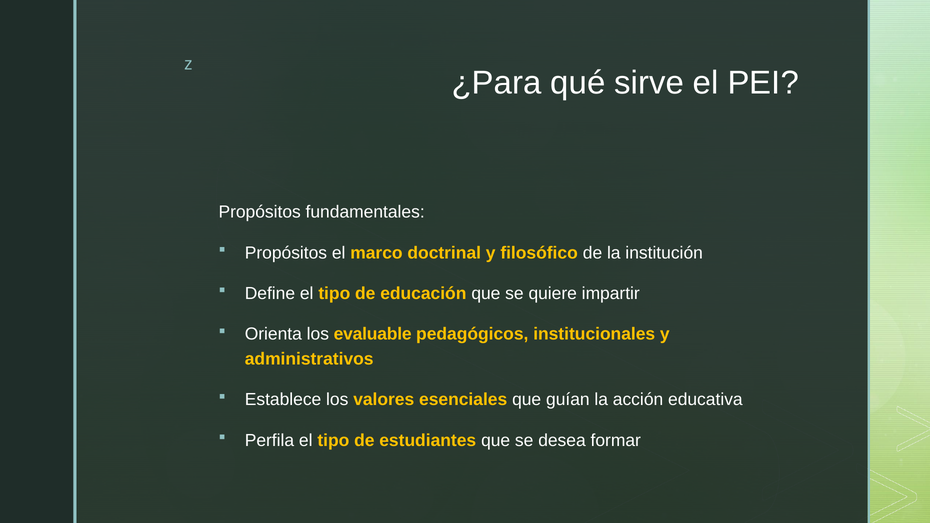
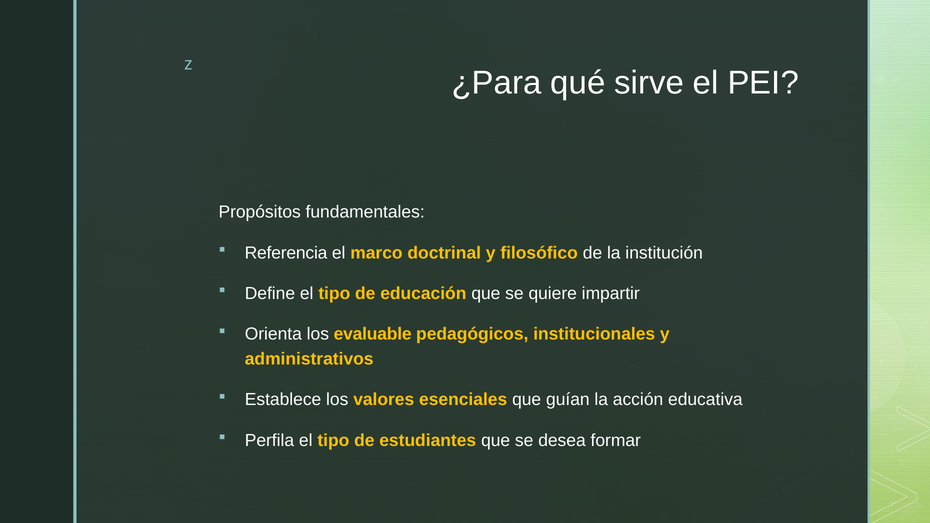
Propósitos at (286, 253): Propósitos -> Referencia
